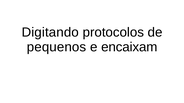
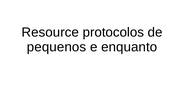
Digitando: Digitando -> Resource
encaixam: encaixam -> enquanto
